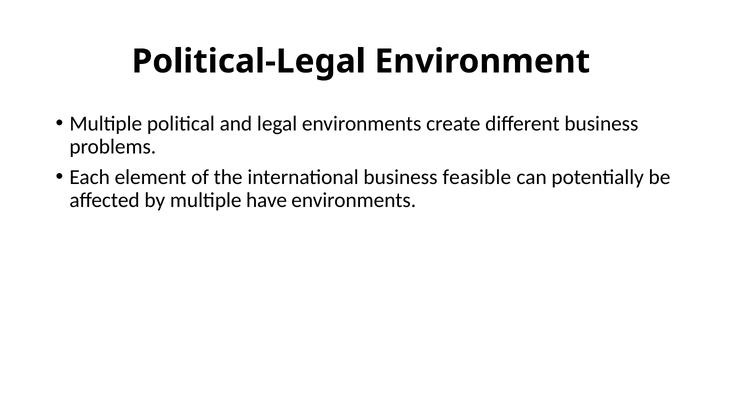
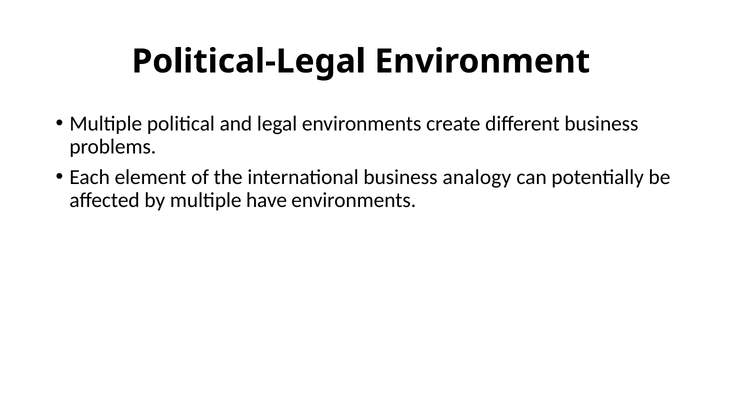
feasible: feasible -> analogy
